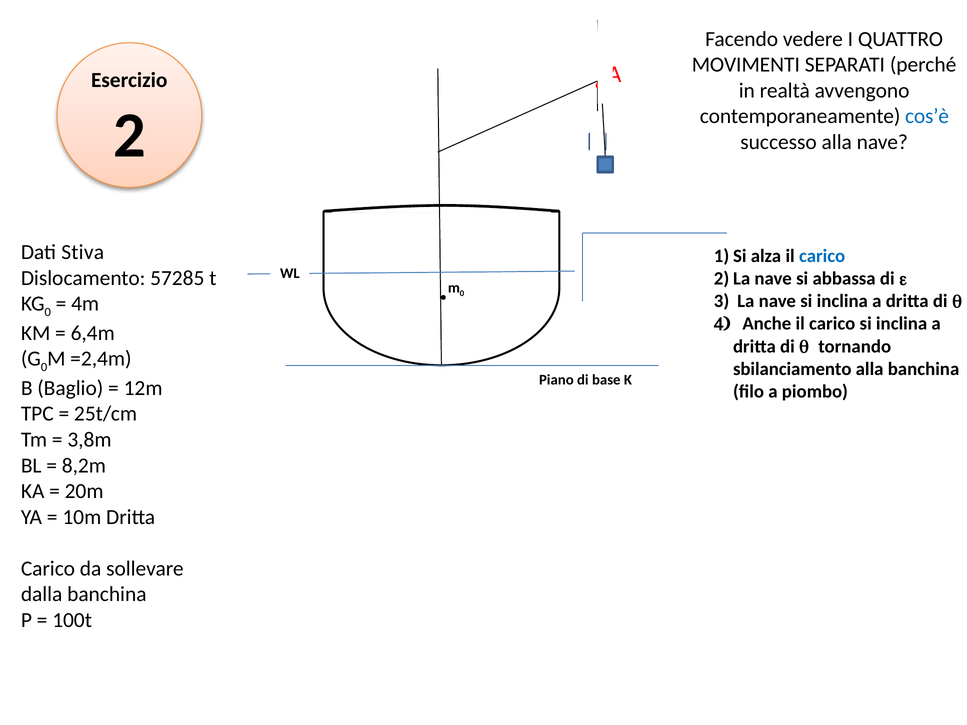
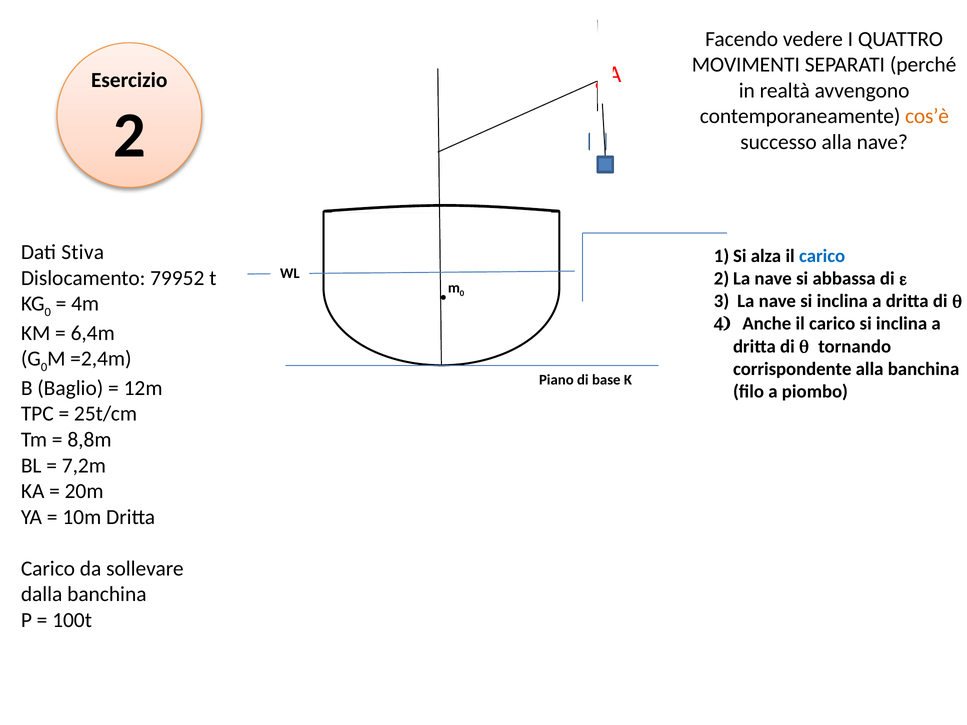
cos’è colour: blue -> orange
57285: 57285 -> 79952
sbilanciamento: sbilanciamento -> corrispondente
3,8m: 3,8m -> 8,8m
8,2m: 8,2m -> 7,2m
